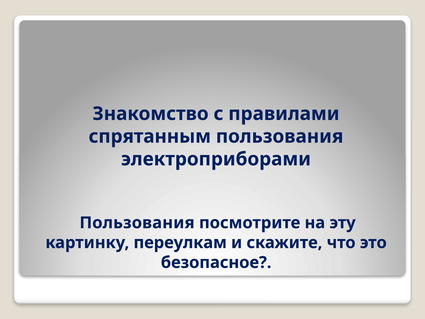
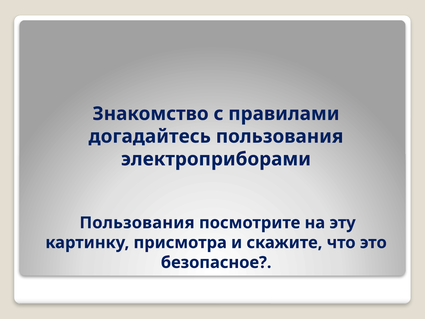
спрятанным: спрятанным -> догадайтесь
переулкам: переулкам -> присмотра
